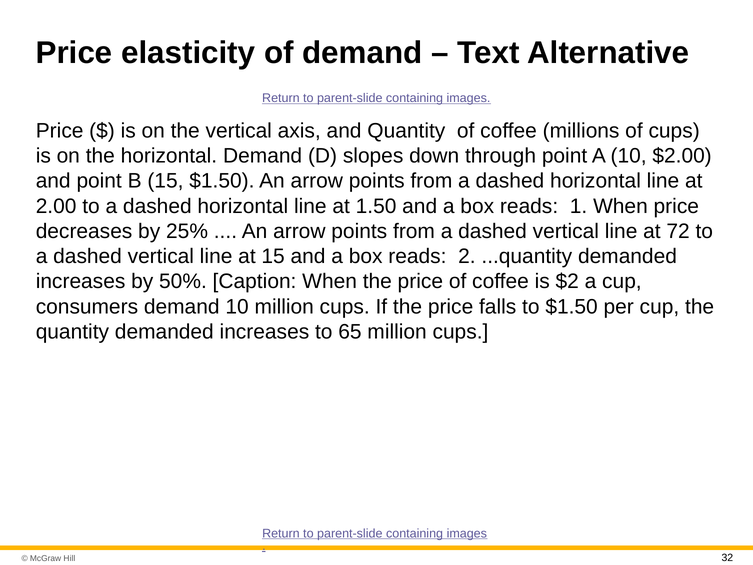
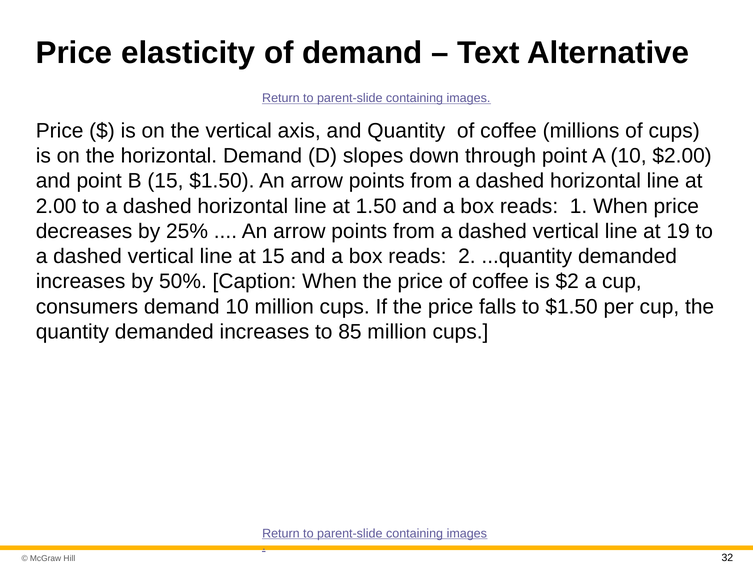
72: 72 -> 19
65: 65 -> 85
